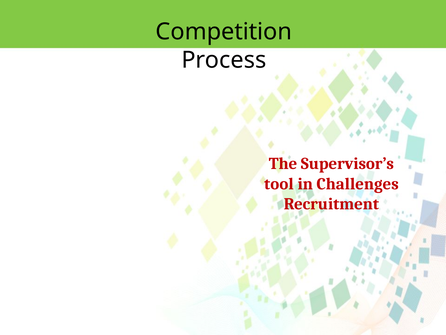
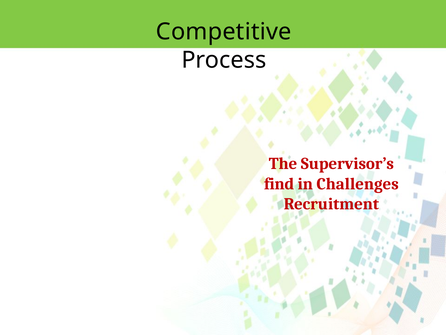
Competition: Competition -> Competitive
tool: tool -> find
